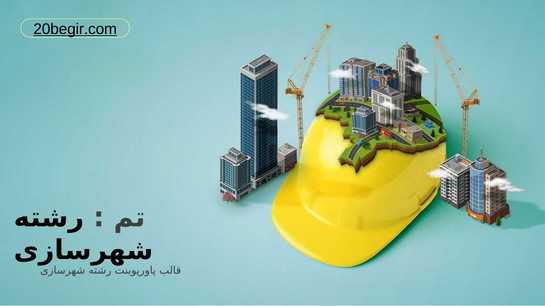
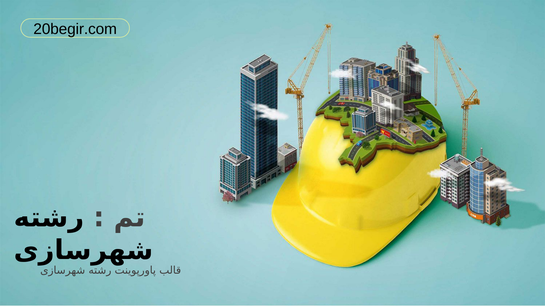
20begir.com underline: present -> none
